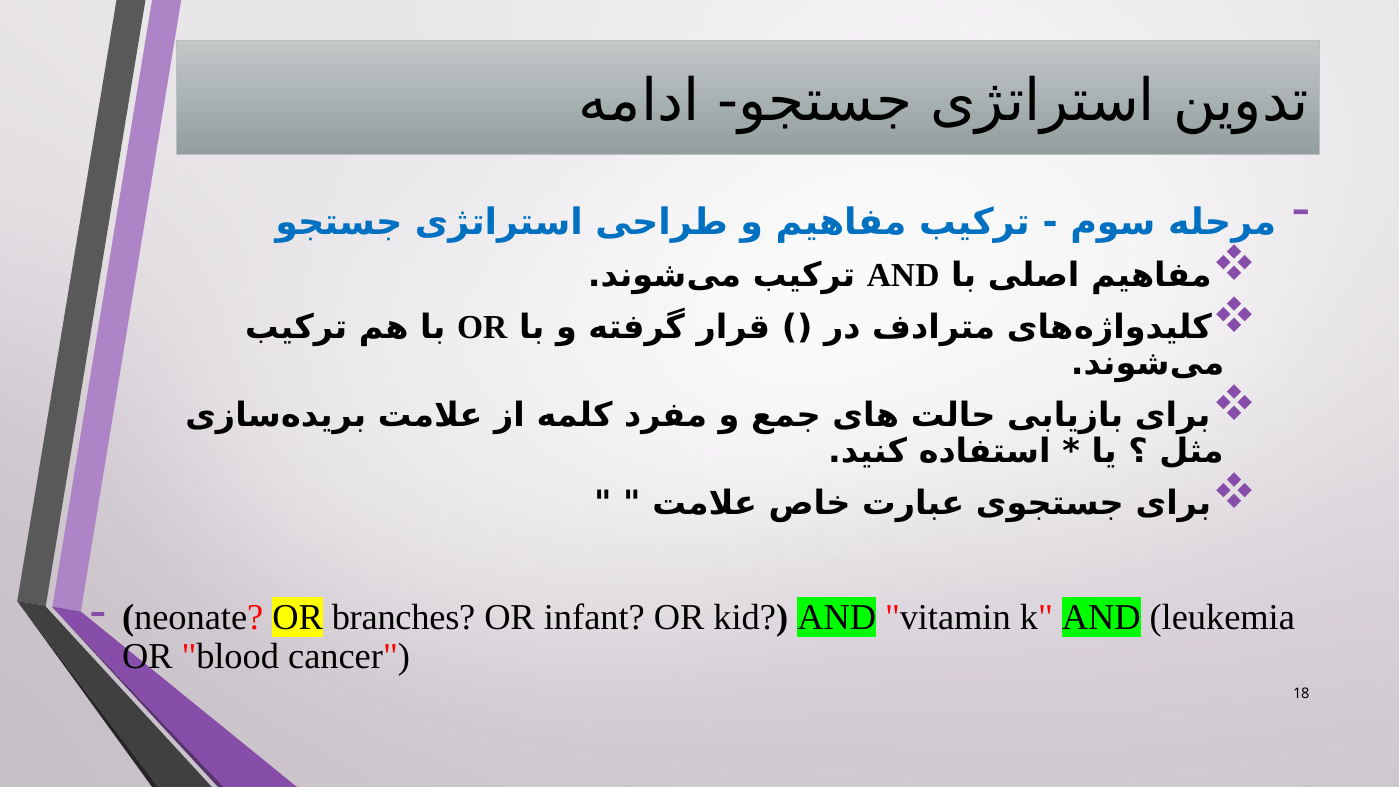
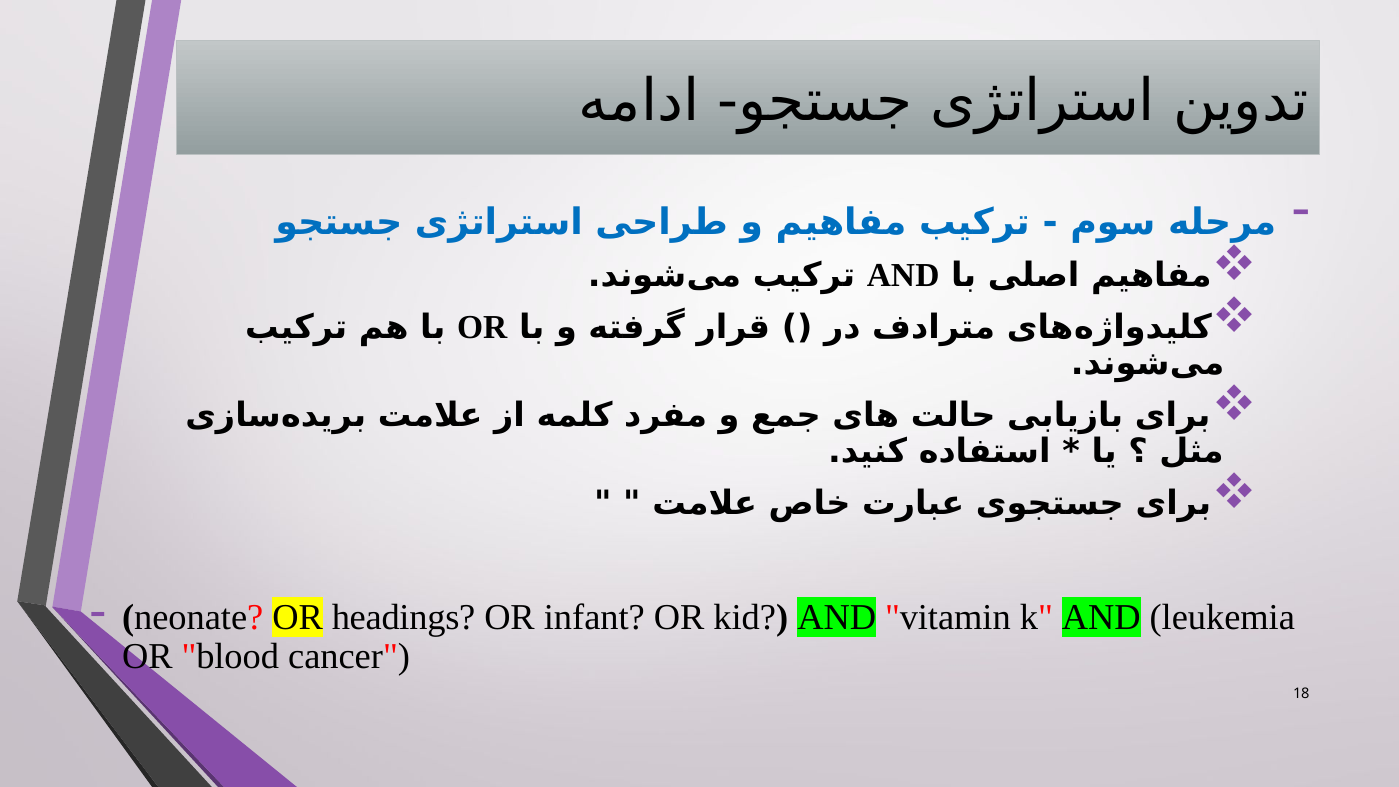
branches: branches -> headings
